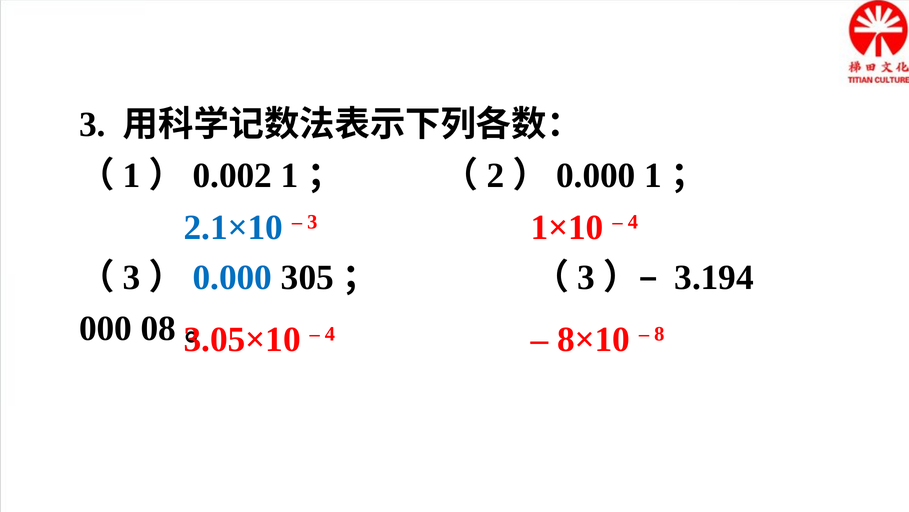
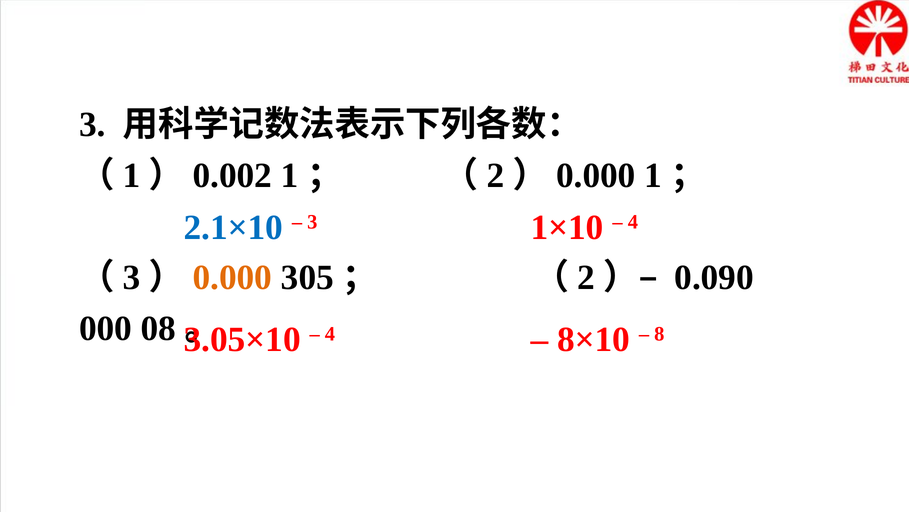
0.000 at (232, 277) colour: blue -> orange
3 at (586, 277): 3 -> 2
3.194: 3.194 -> 0.090
